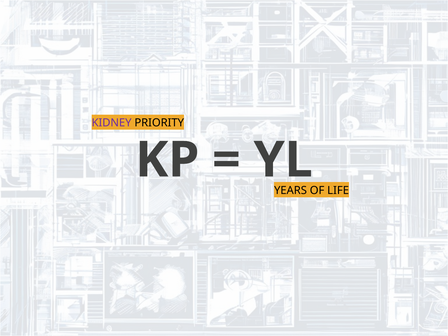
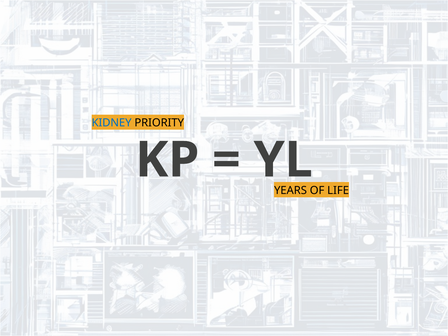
KIDNEY colour: purple -> blue
